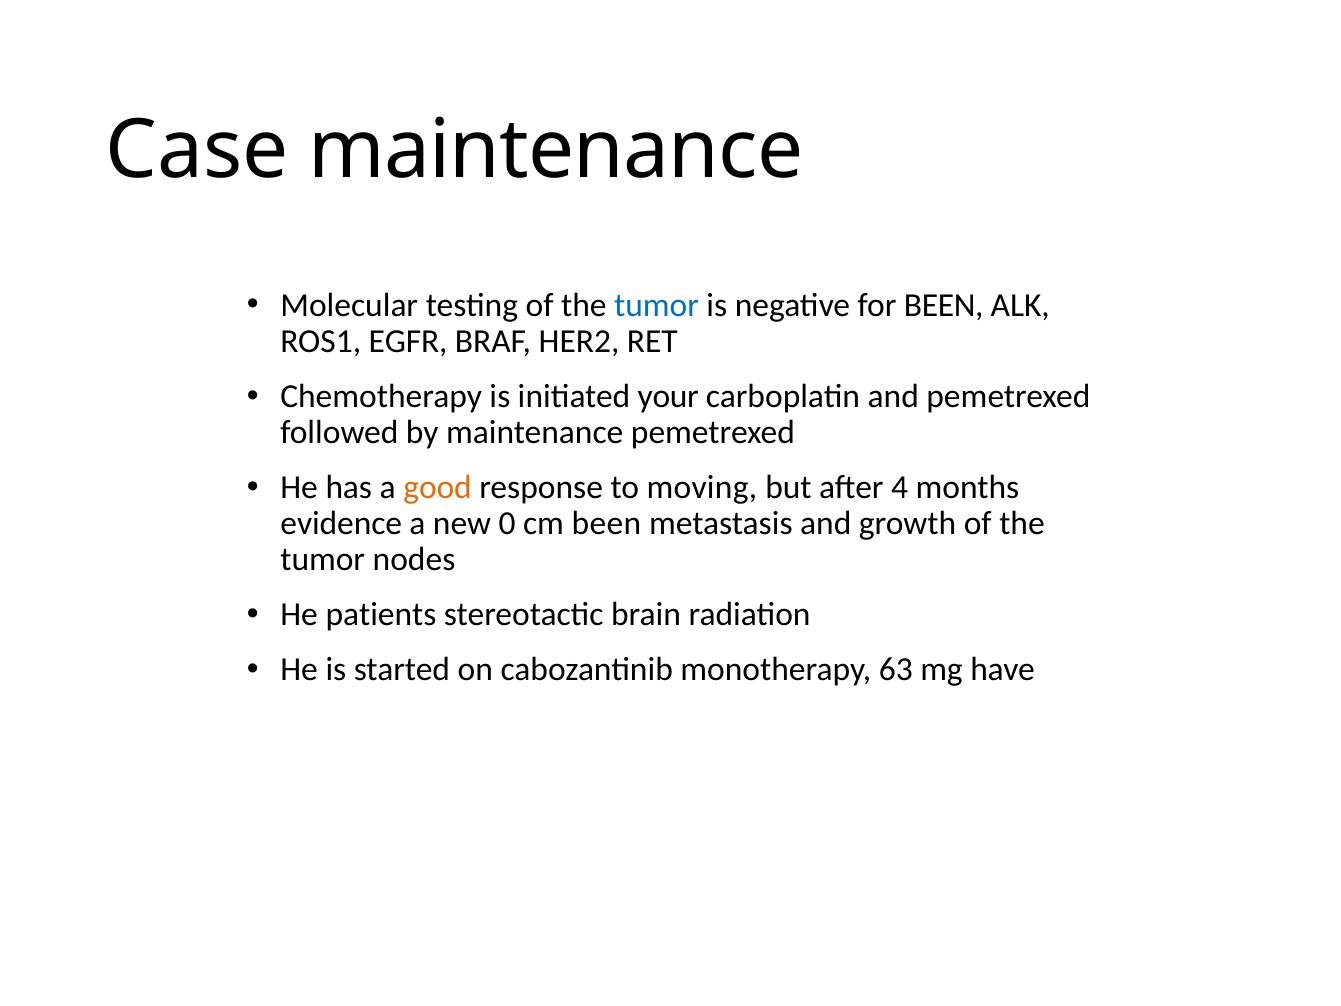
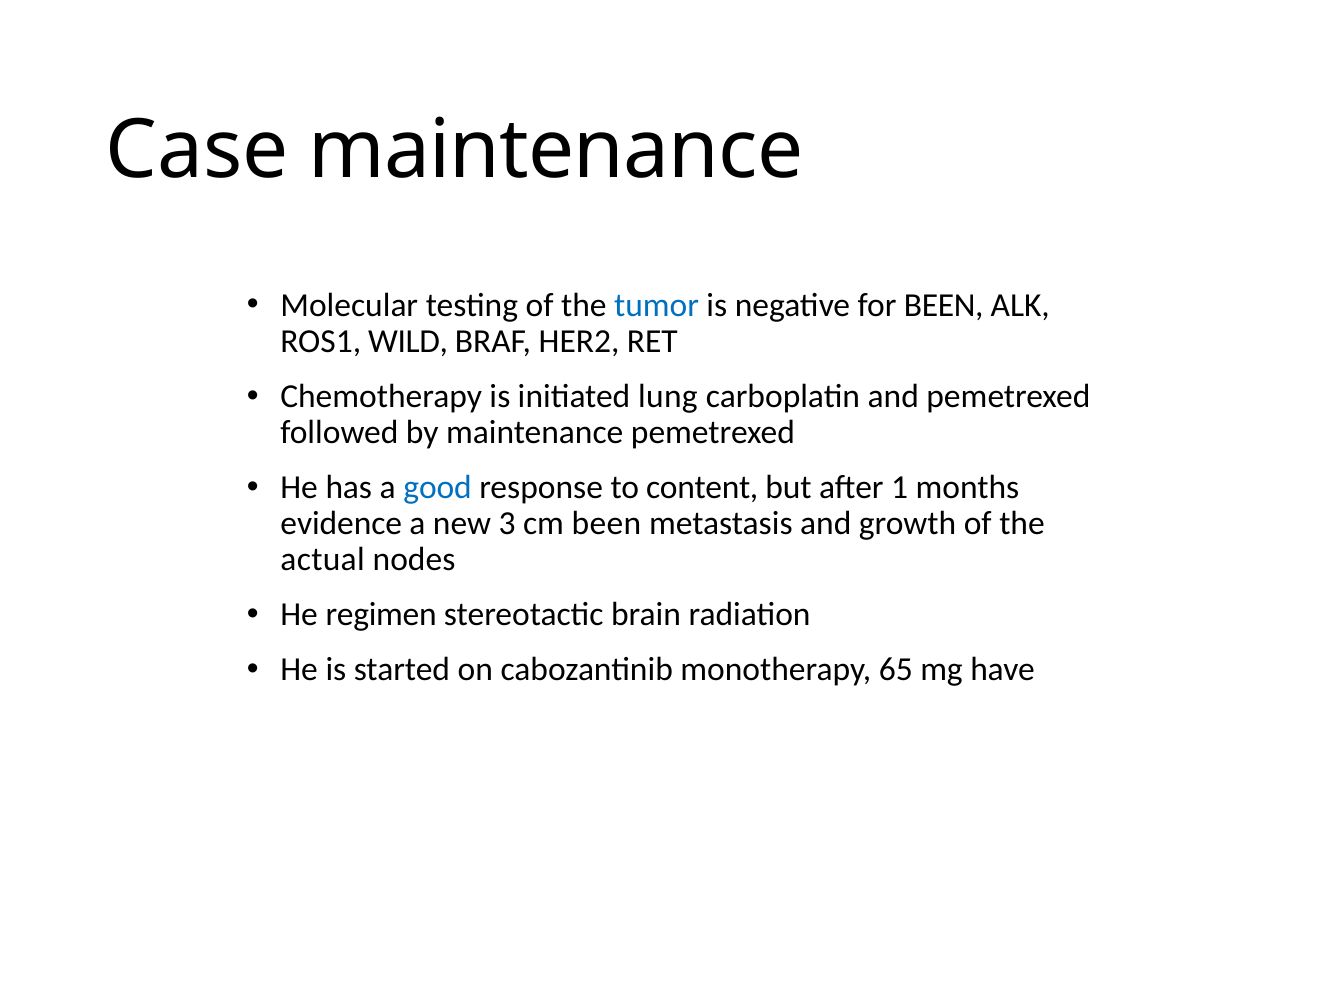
EGFR: EGFR -> WILD
your: your -> lung
good colour: orange -> blue
moving: moving -> content
4: 4 -> 1
0: 0 -> 3
tumor at (323, 560): tumor -> actual
patients: patients -> regimen
63: 63 -> 65
